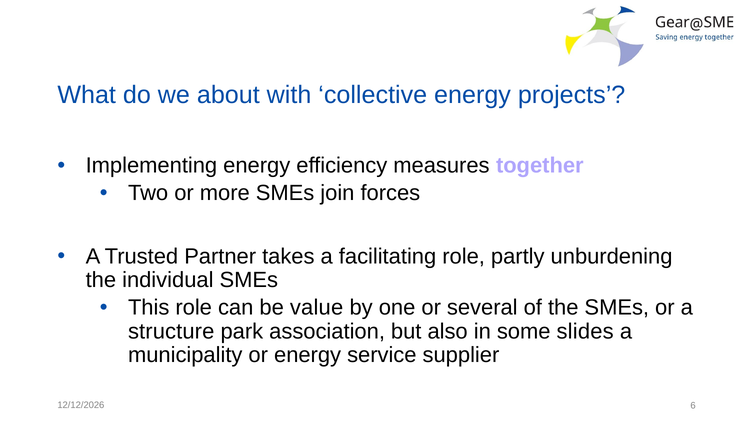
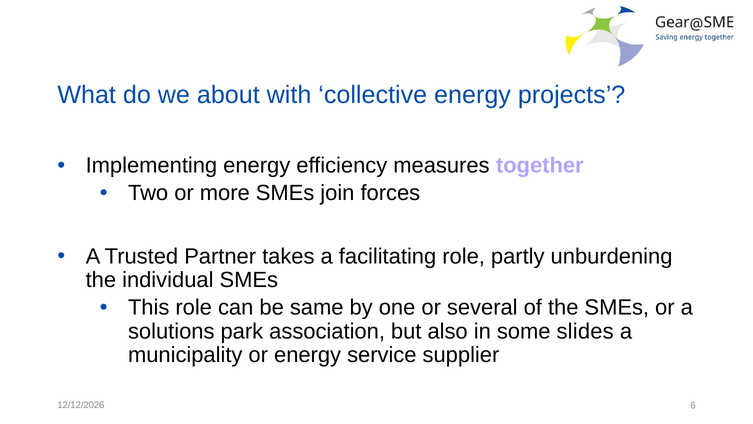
value: value -> same
structure: structure -> solutions
